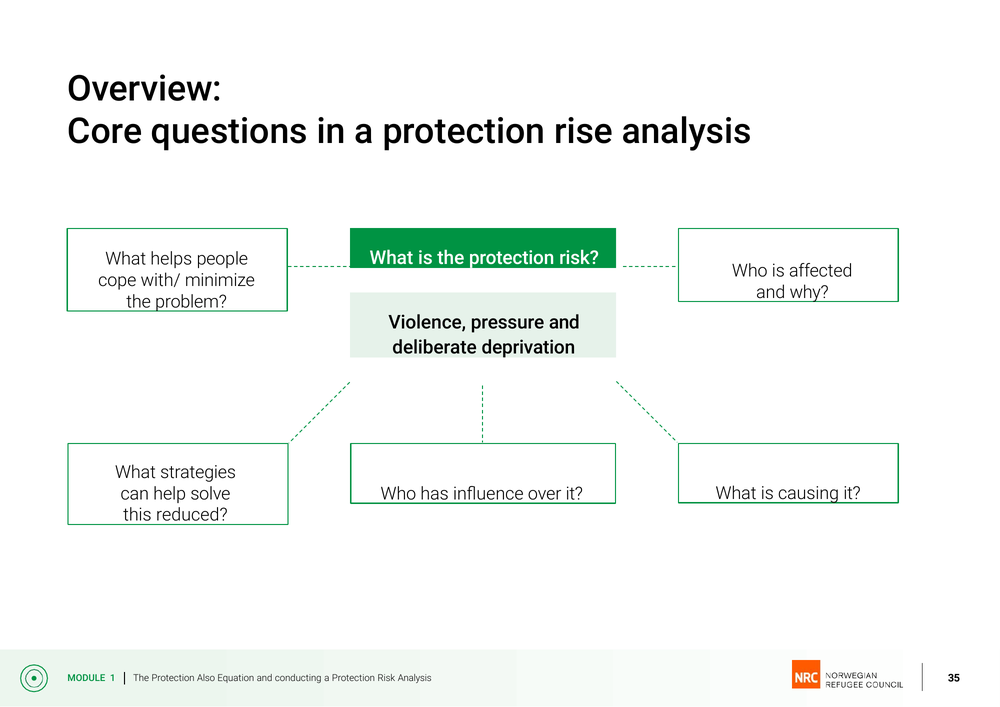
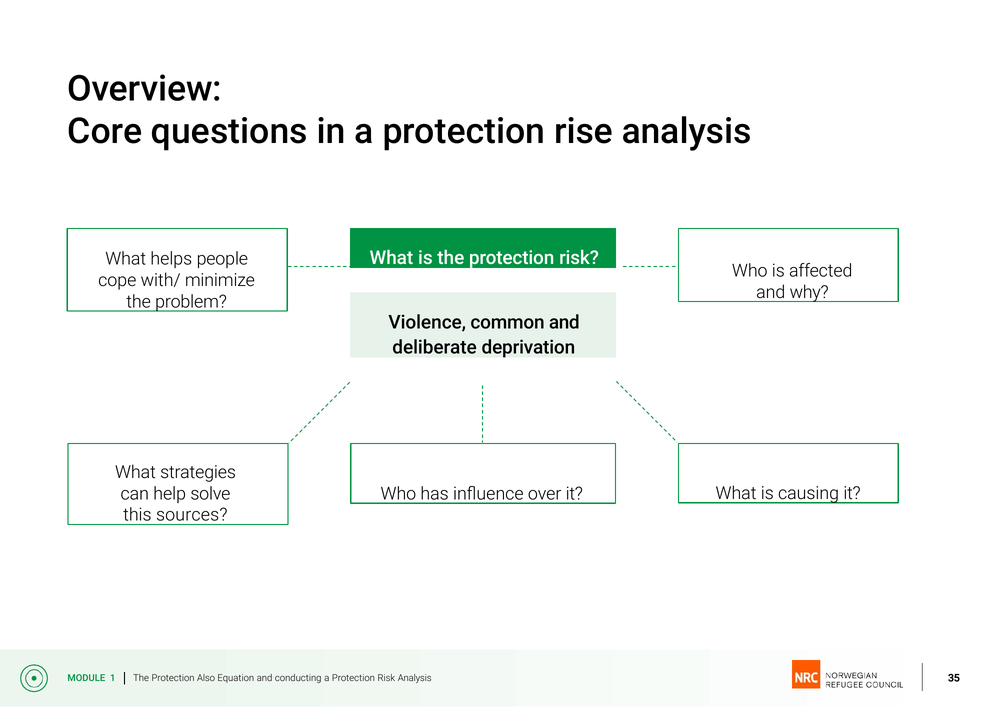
pressure: pressure -> common
reduced: reduced -> sources
